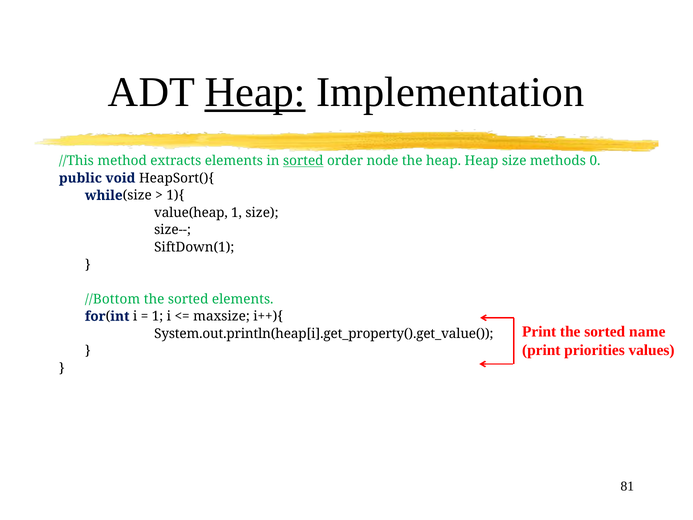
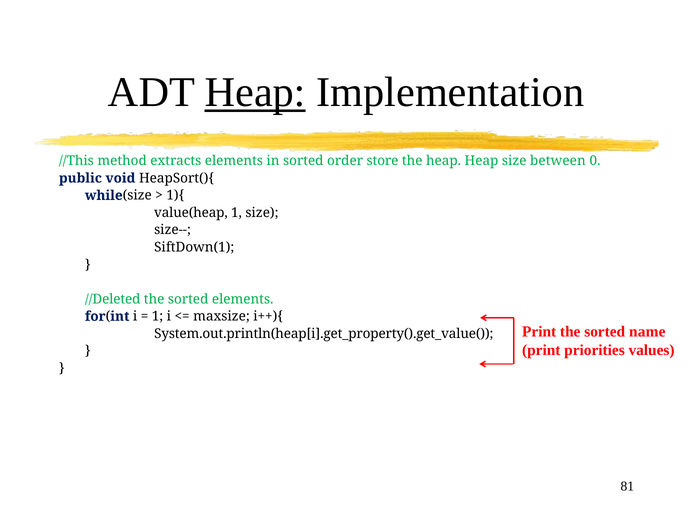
sorted at (303, 161) underline: present -> none
node: node -> store
methods: methods -> between
//Bottom: //Bottom -> //Deleted
